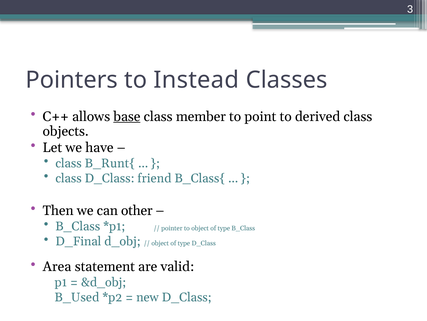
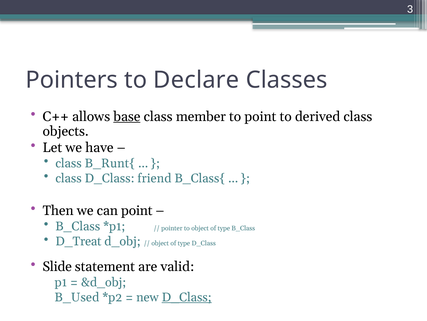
Instead: Instead -> Declare
can other: other -> point
D_Final: D_Final -> D_Treat
Area: Area -> Slide
D_Class at (187, 297) underline: none -> present
